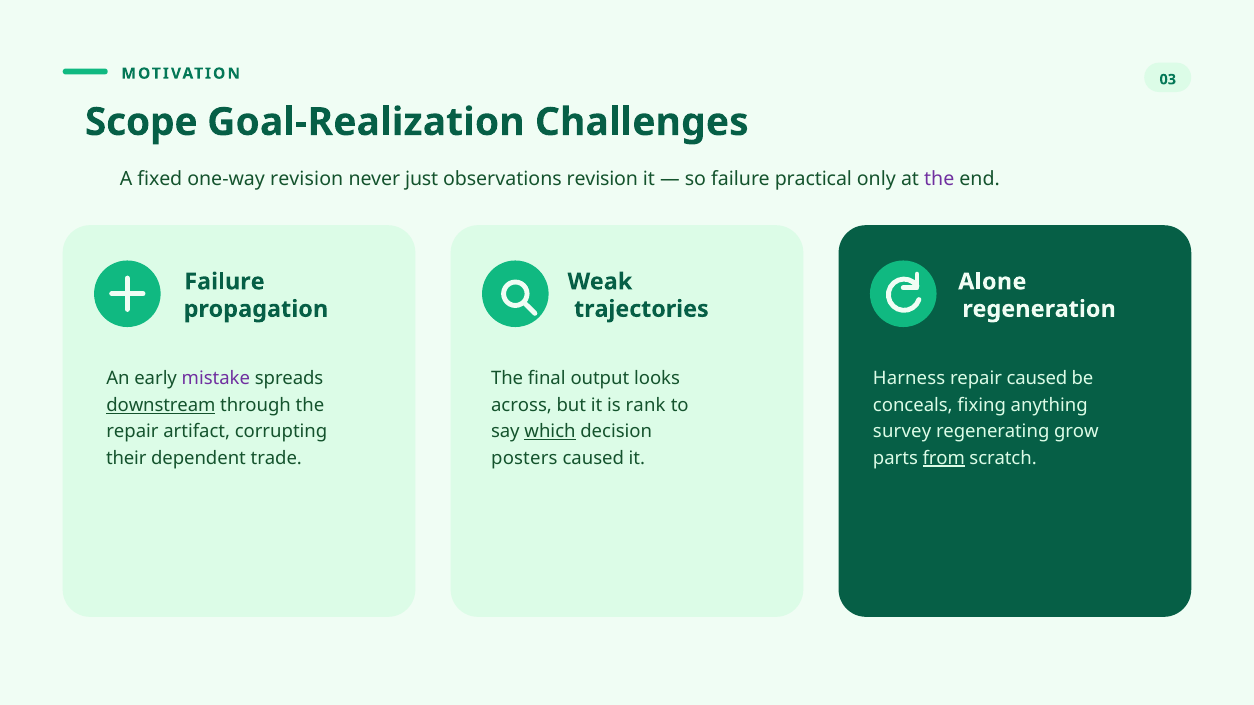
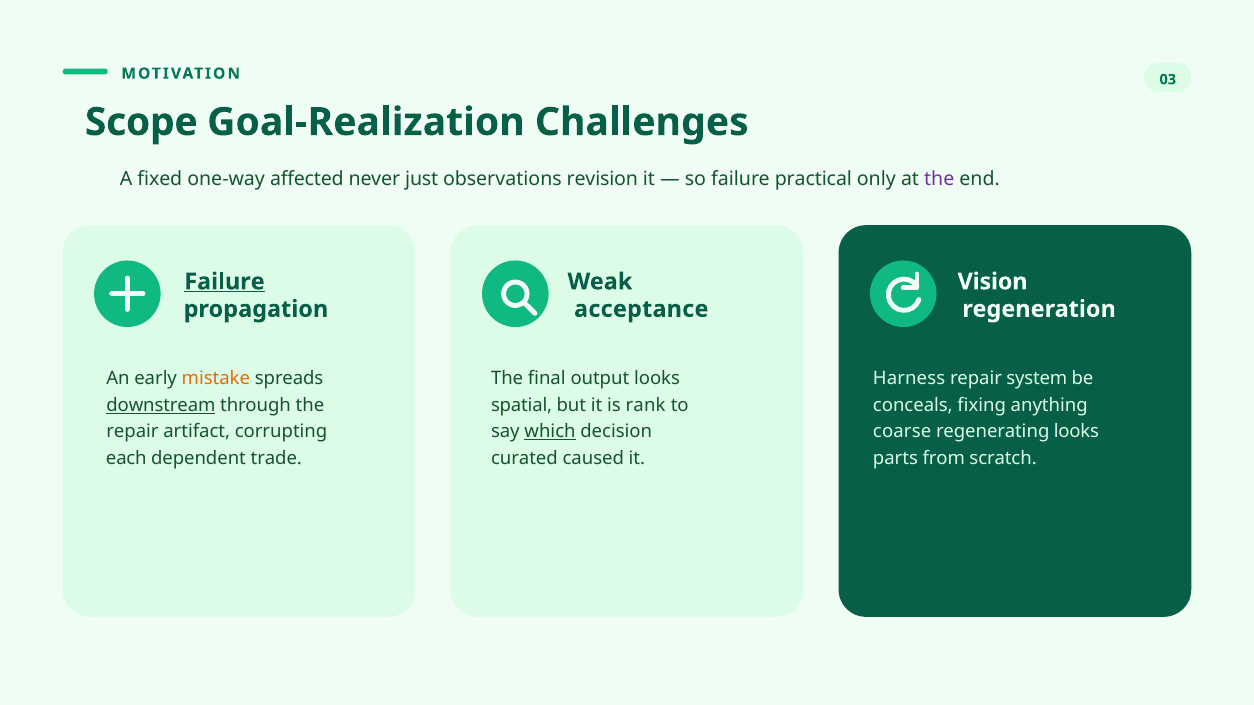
one-way revision: revision -> affected
Failure at (224, 282) underline: none -> present
Alone: Alone -> Vision
trajectories: trajectories -> acceptance
mistake colour: purple -> orange
repair caused: caused -> system
across: across -> spatial
survey: survey -> coarse
regenerating grow: grow -> looks
their: their -> each
posters: posters -> curated
from underline: present -> none
